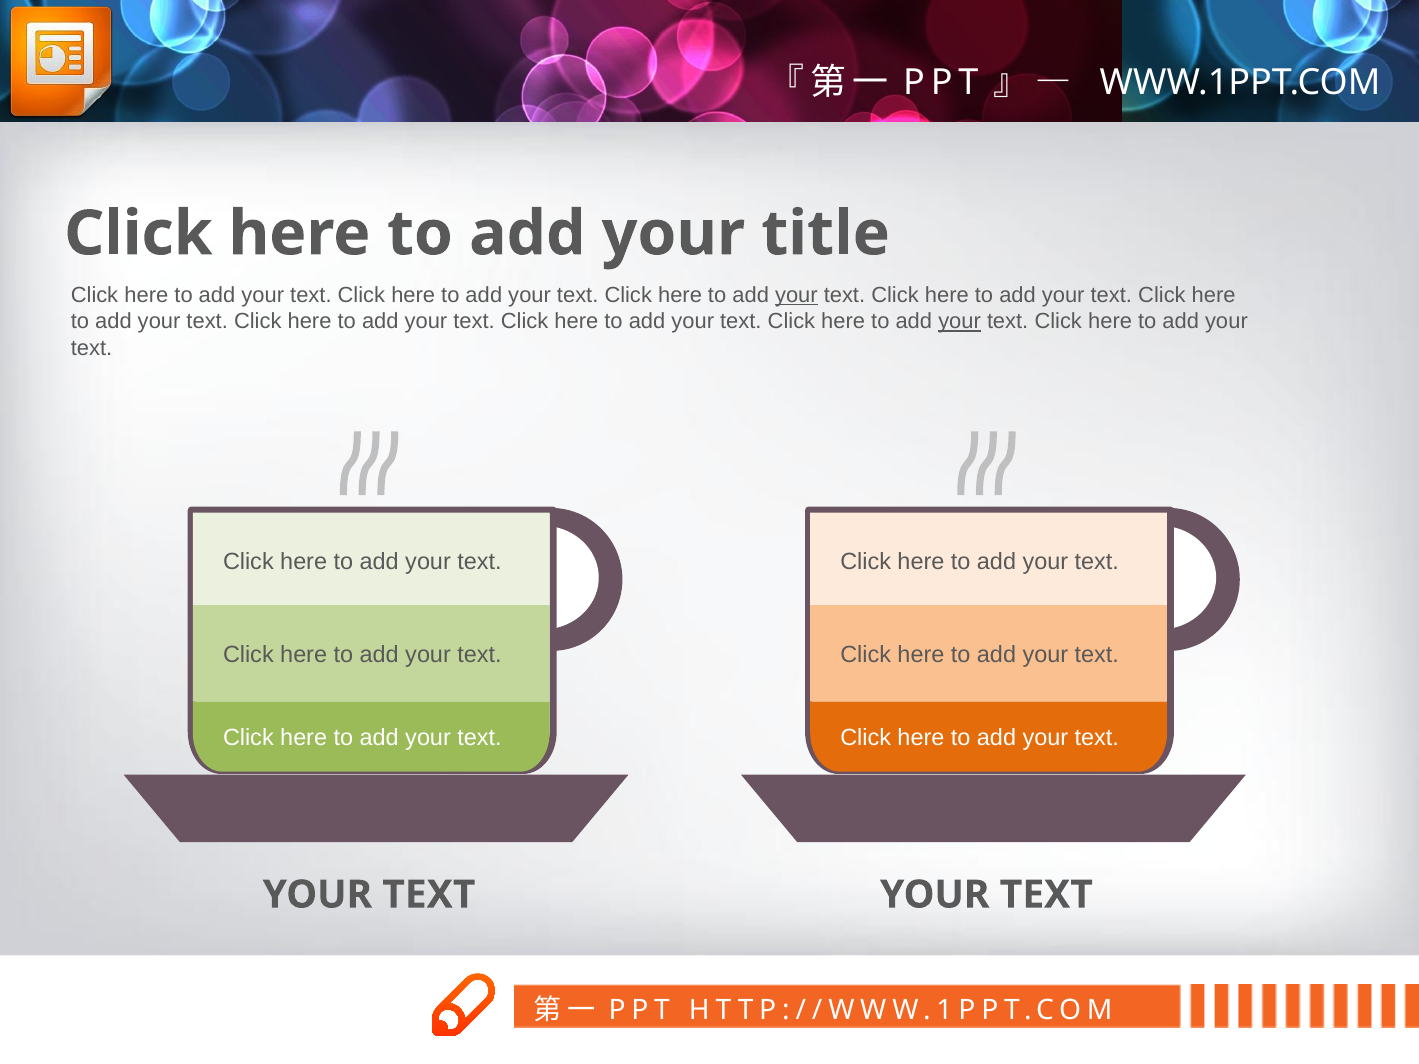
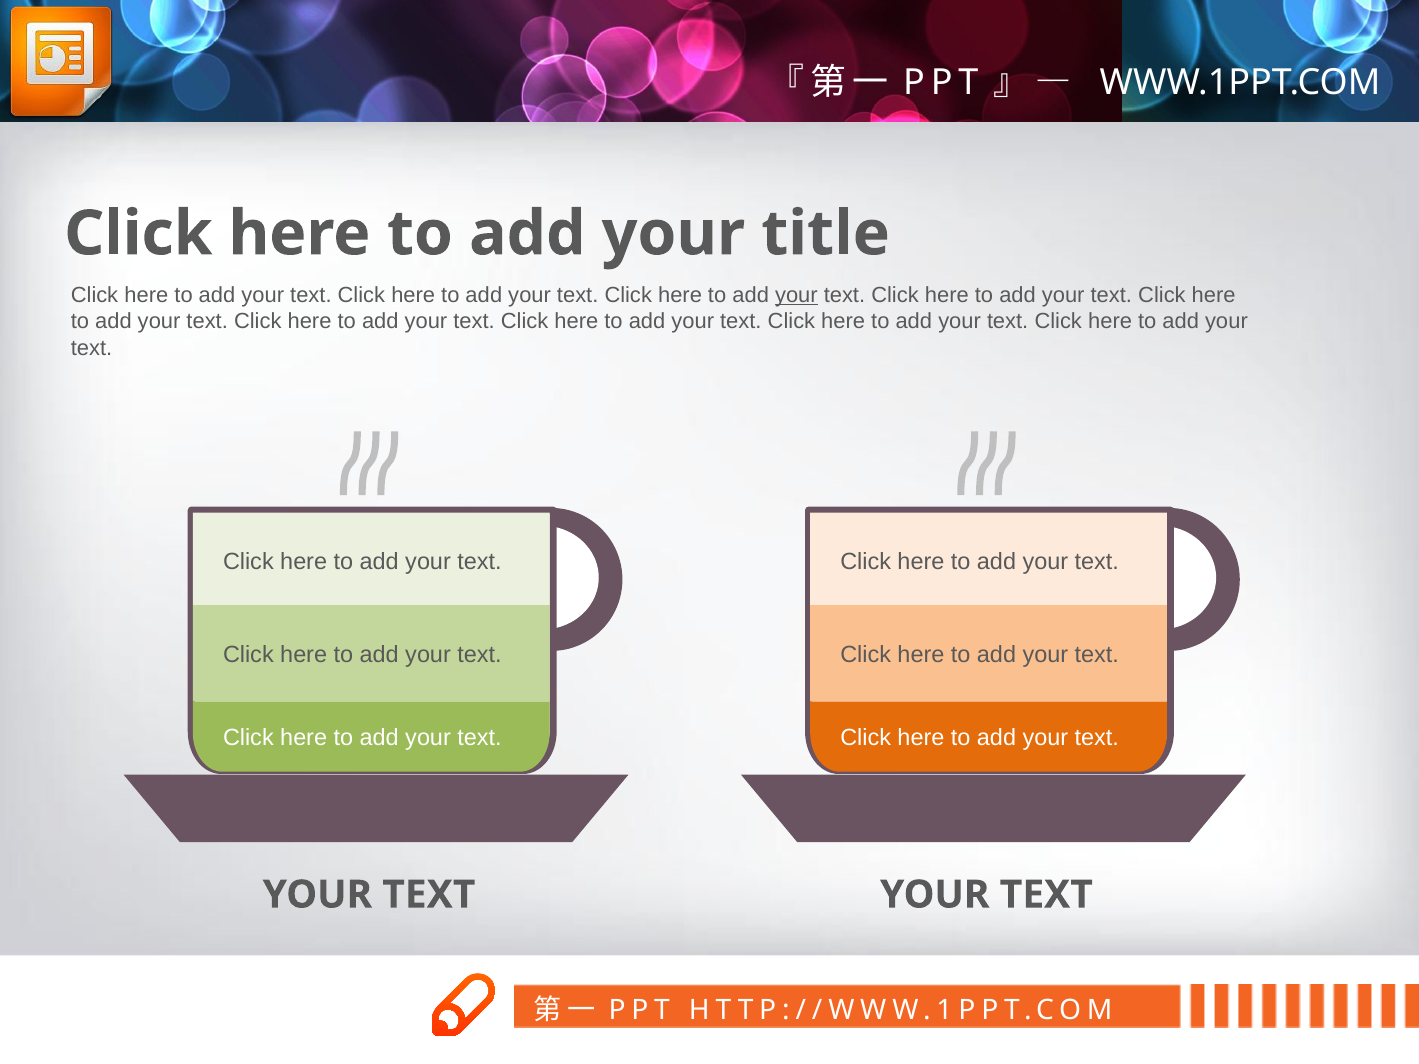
your at (960, 322) underline: present -> none
